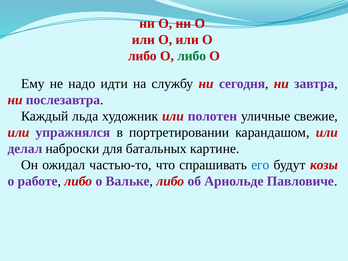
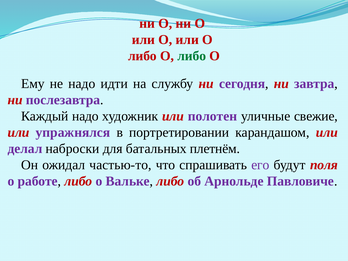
Каждый льда: льда -> надо
картине: картине -> плетнём
его colour: blue -> purple
козы: козы -> поля
